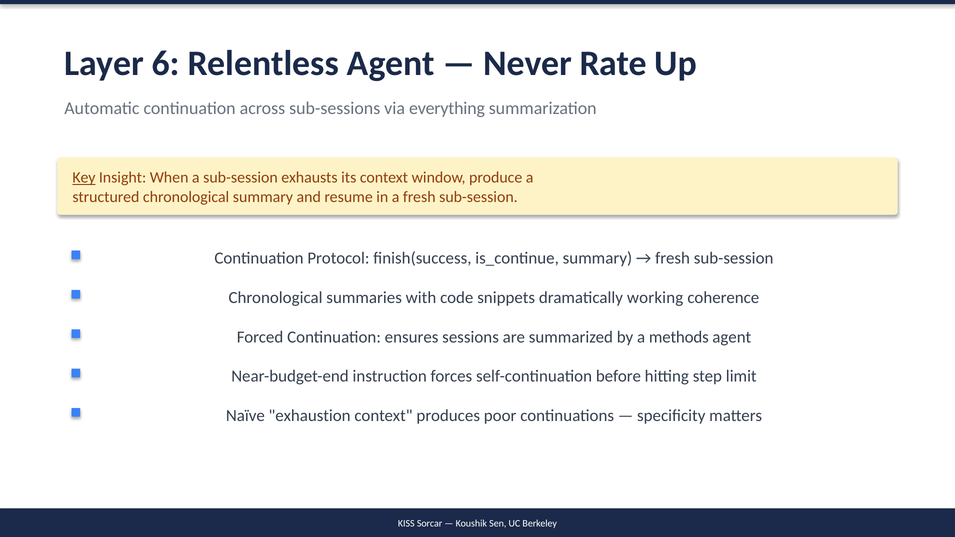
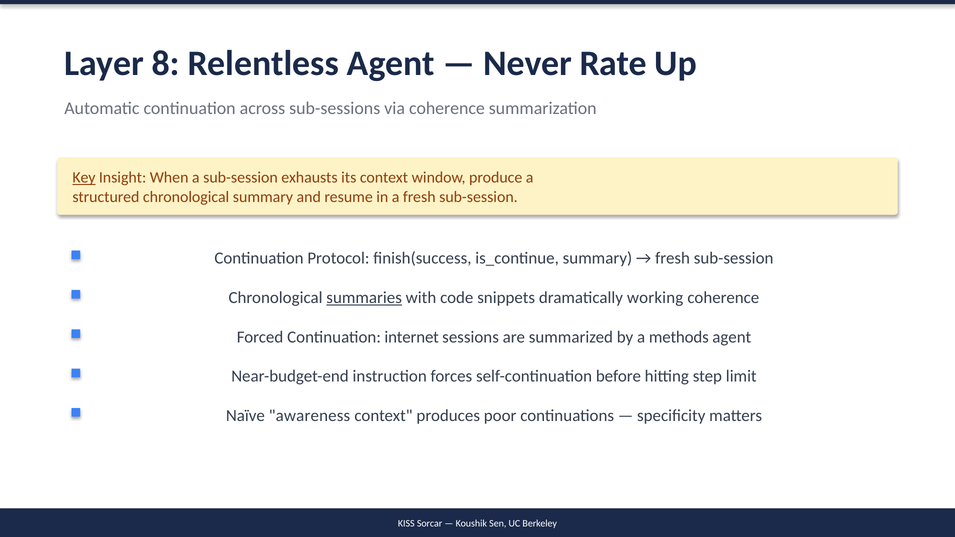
6: 6 -> 8
via everything: everything -> coherence
summaries underline: none -> present
ensures: ensures -> internet
exhaustion: exhaustion -> awareness
